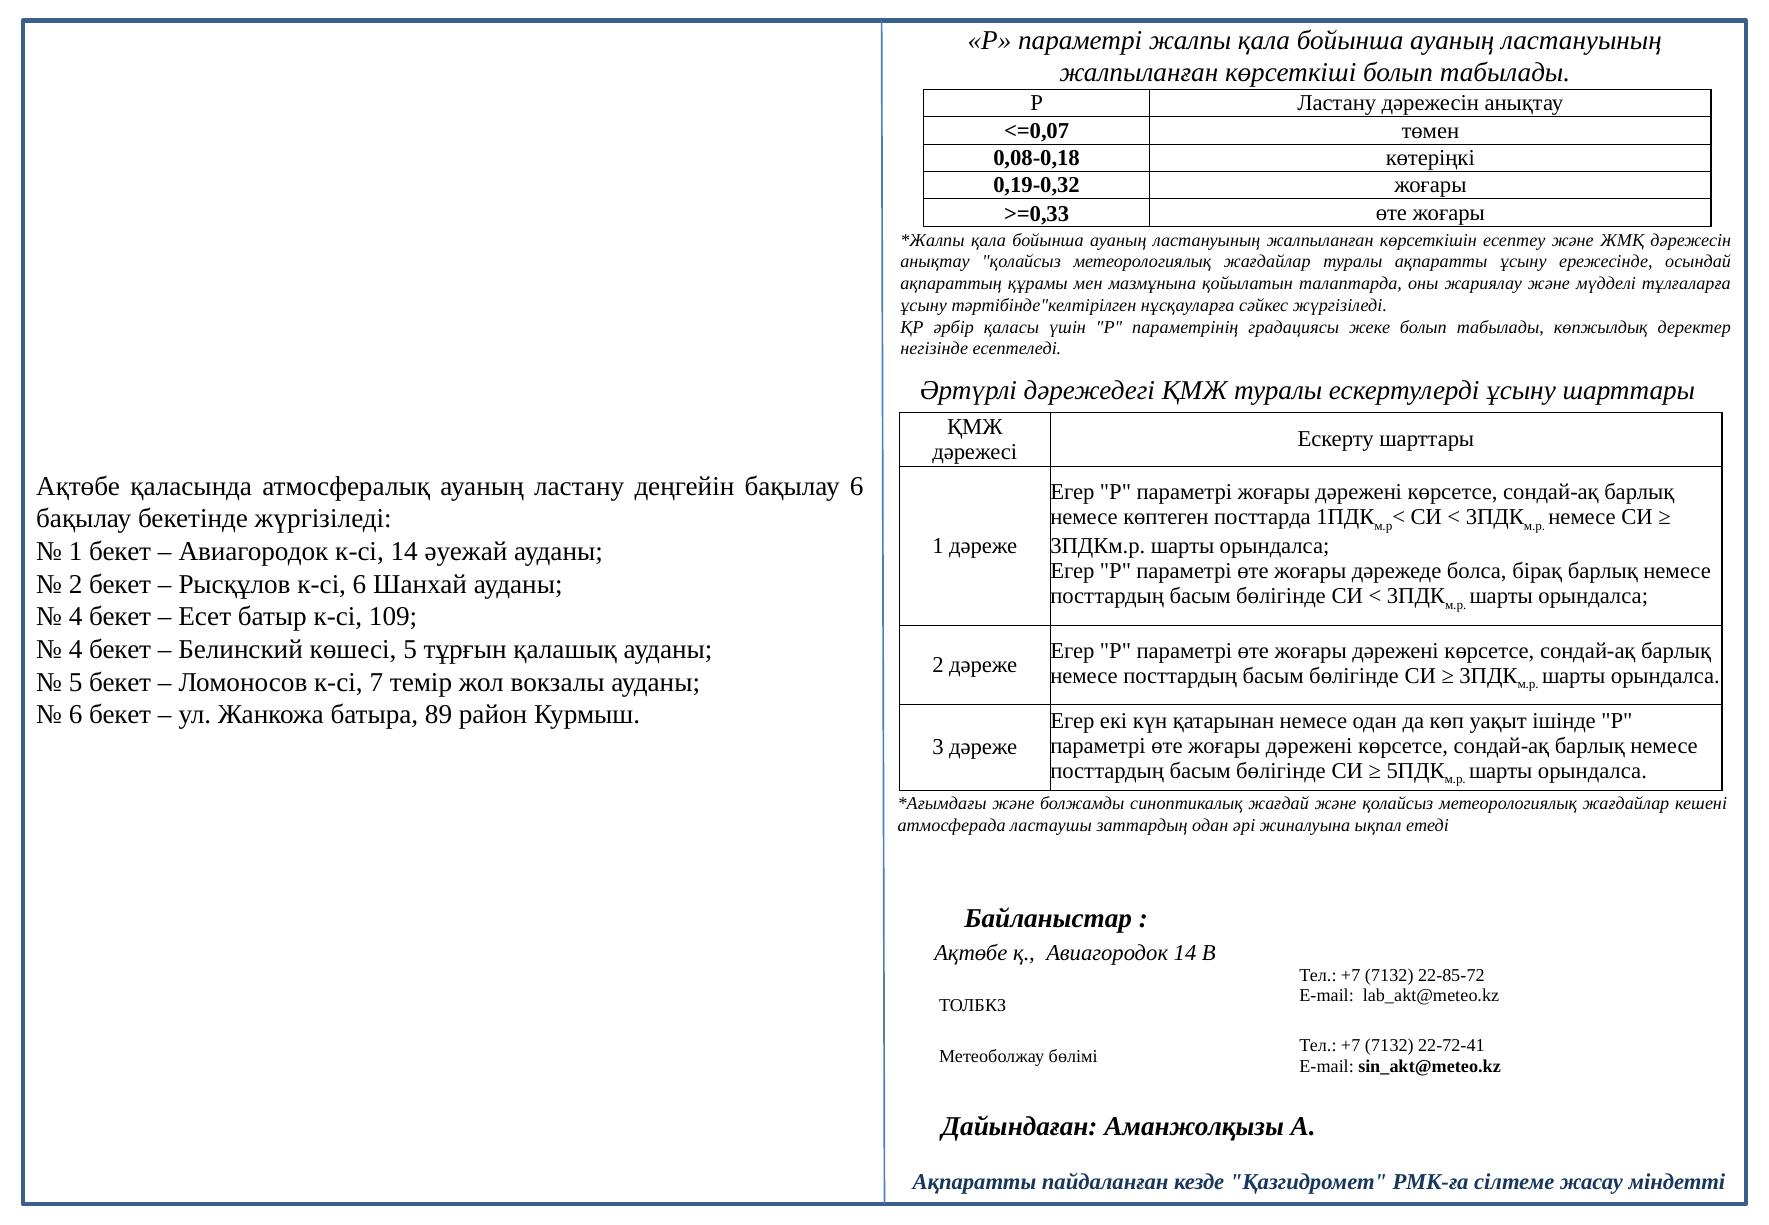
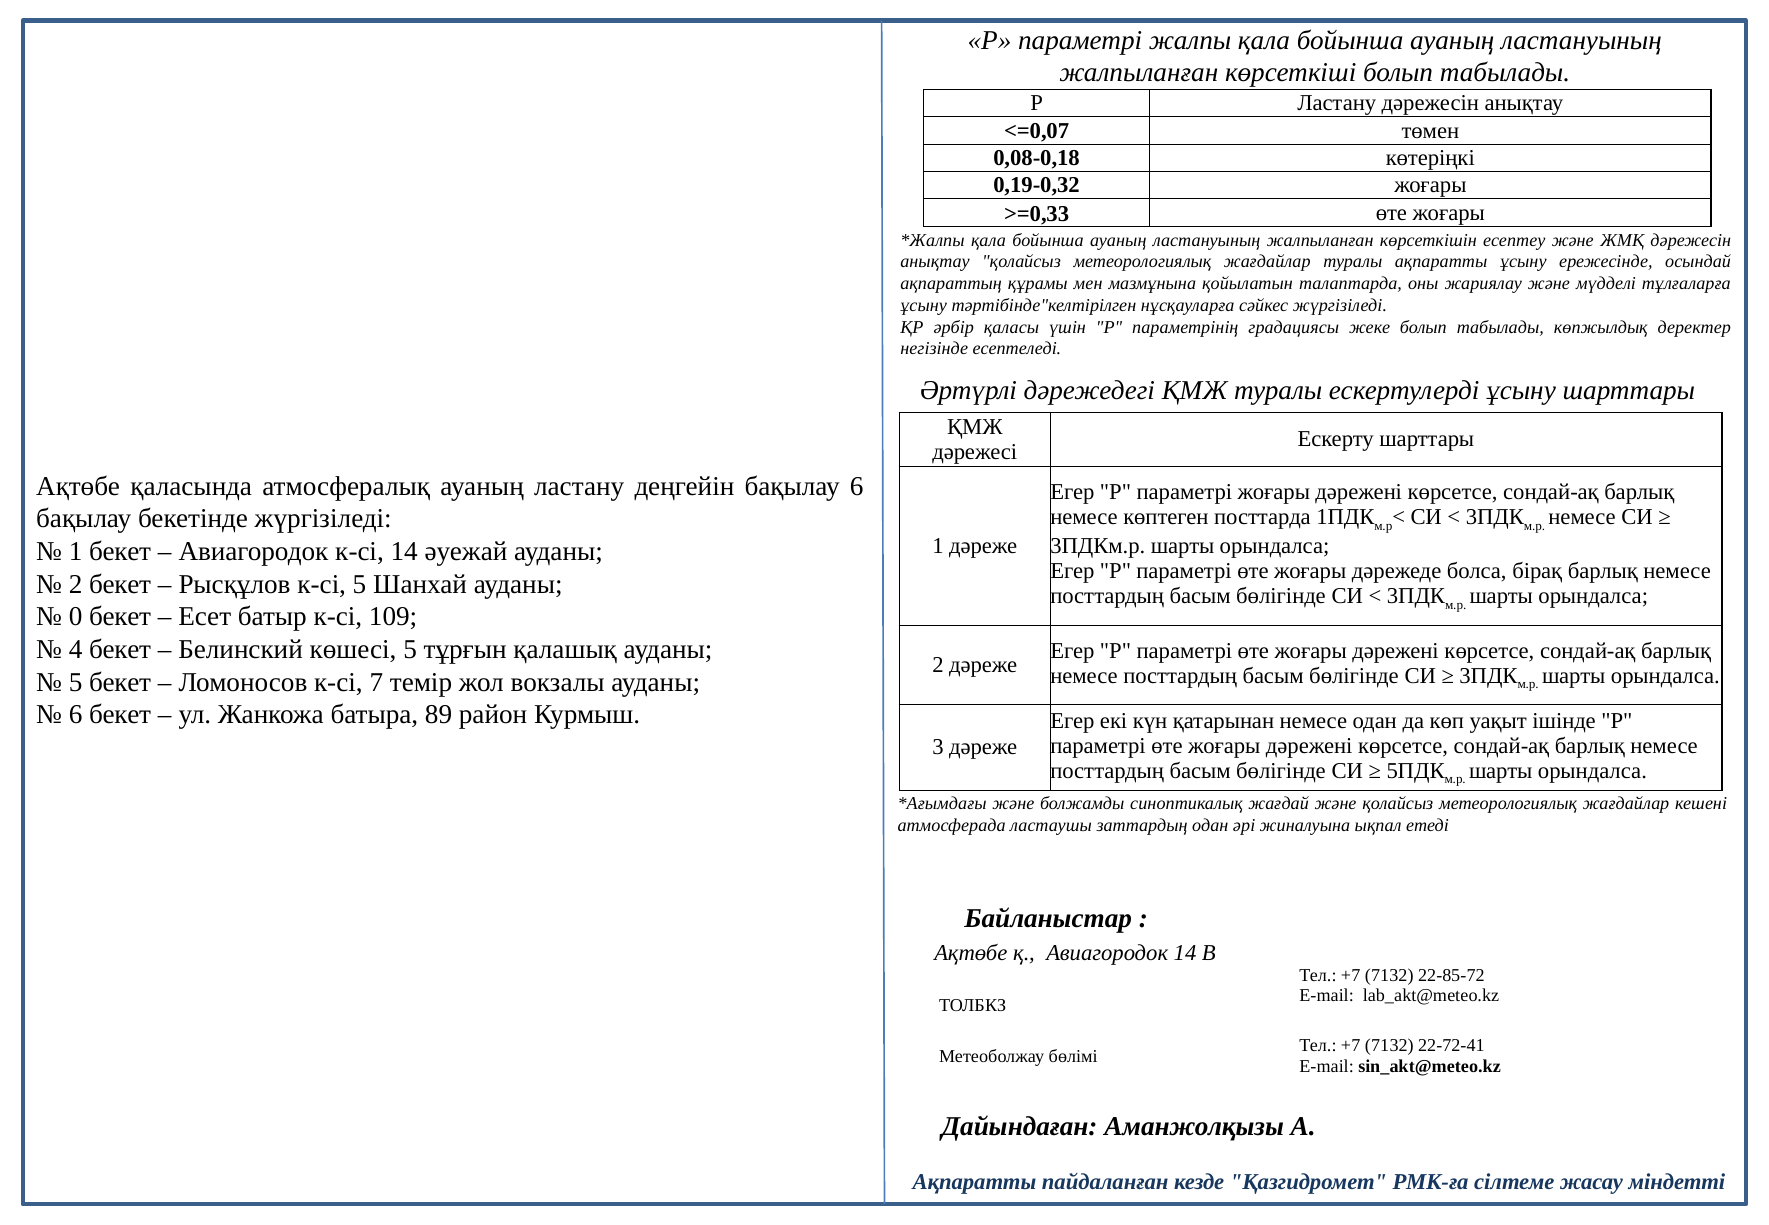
к-сі 6: 6 -> 5
4 at (76, 617): 4 -> 0
